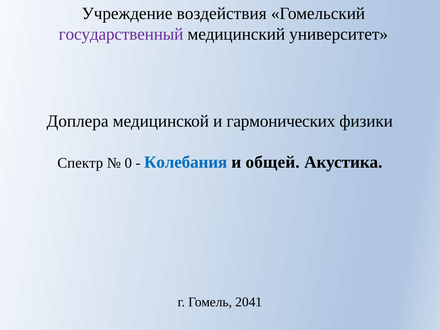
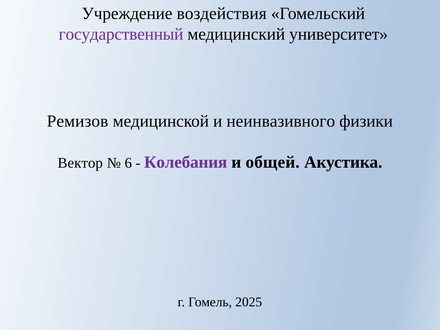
Доплера: Доплера -> Ремизов
гармонических: гармонических -> неинвазивного
Спектр: Спектр -> Вектор
0: 0 -> 6
Колебания colour: blue -> purple
2041: 2041 -> 2025
